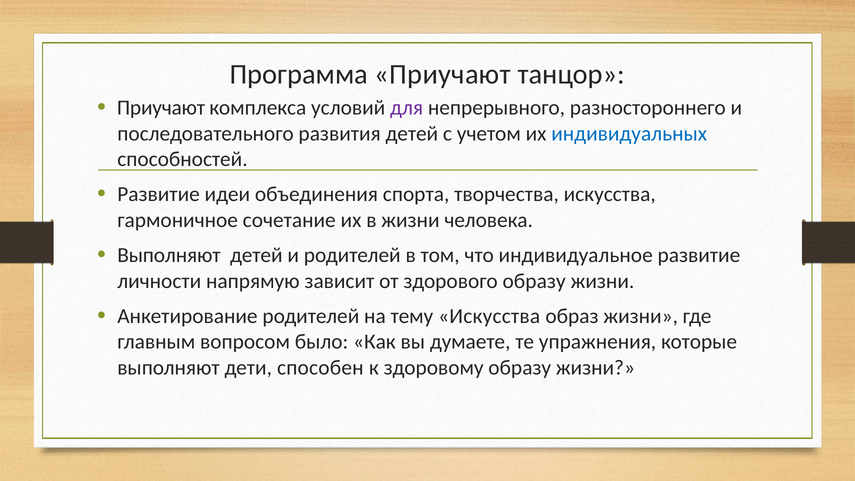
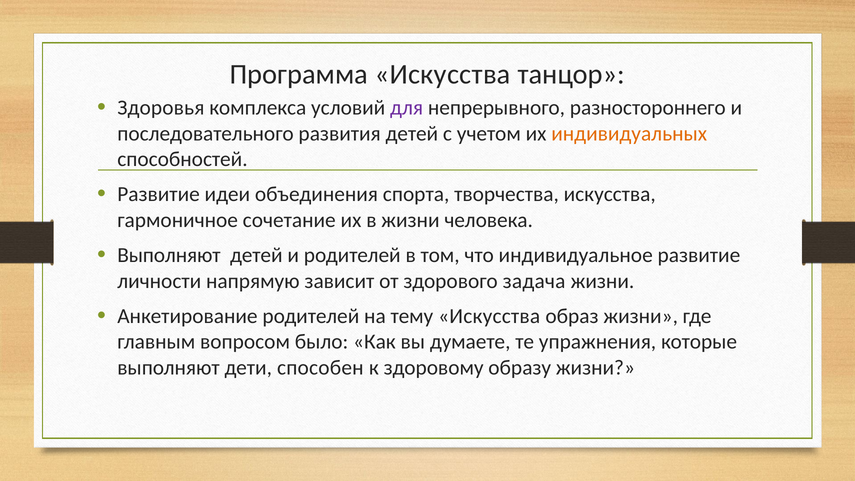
Программа Приучают: Приучают -> Искусства
Приучают at (161, 108): Приучают -> Здоровья
индивидуальных colour: blue -> orange
здорового образу: образу -> задача
